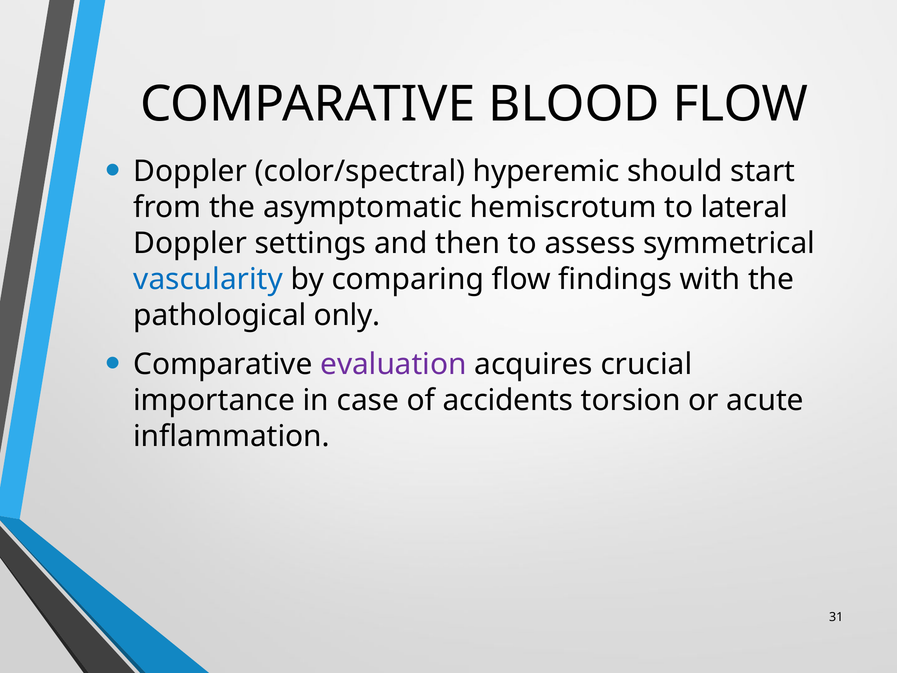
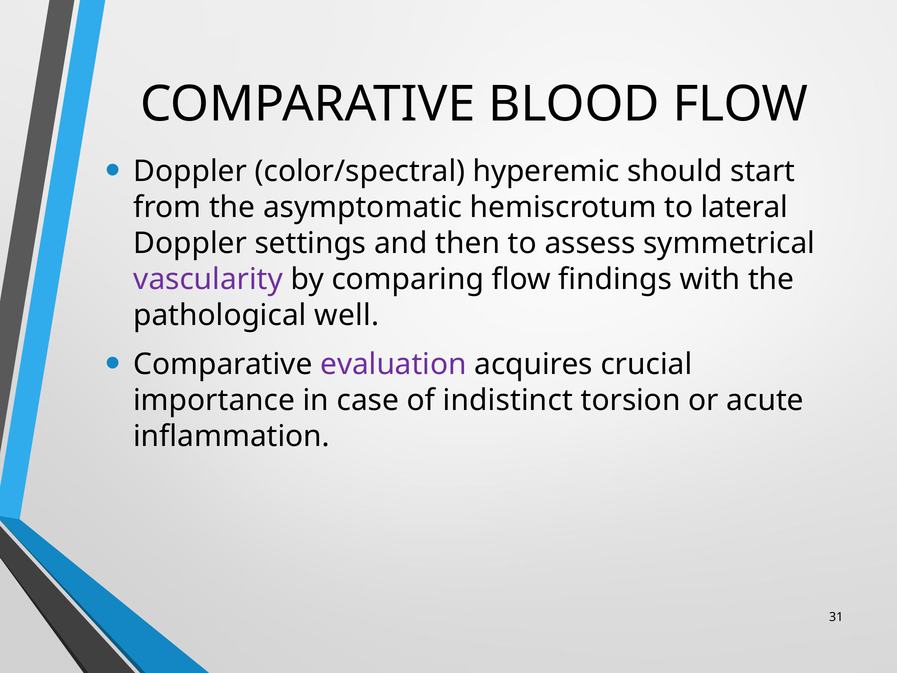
vascularity colour: blue -> purple
only: only -> well
accidents: accidents -> indistinct
